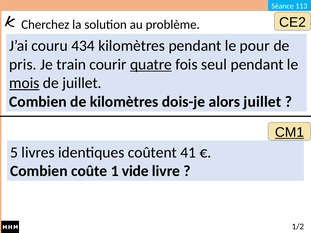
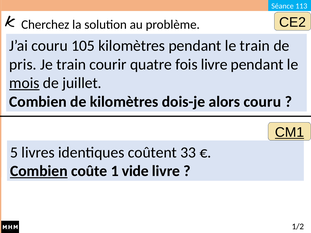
434: 434 -> 105
le pour: pour -> train
quatre underline: present -> none
fois seul: seul -> livre
alors juillet: juillet -> couru
41: 41 -> 33
Combien at (39, 171) underline: none -> present
